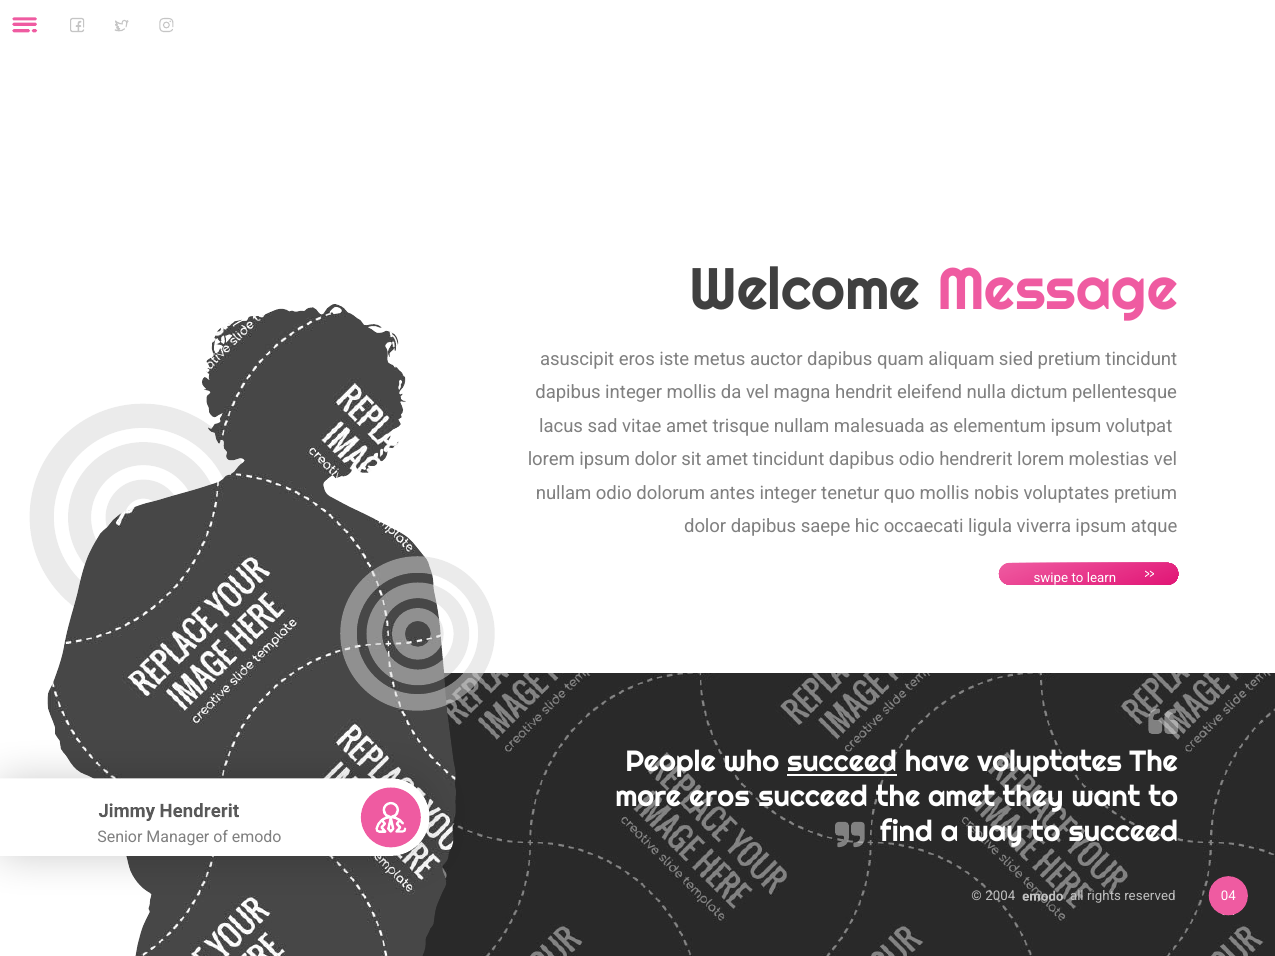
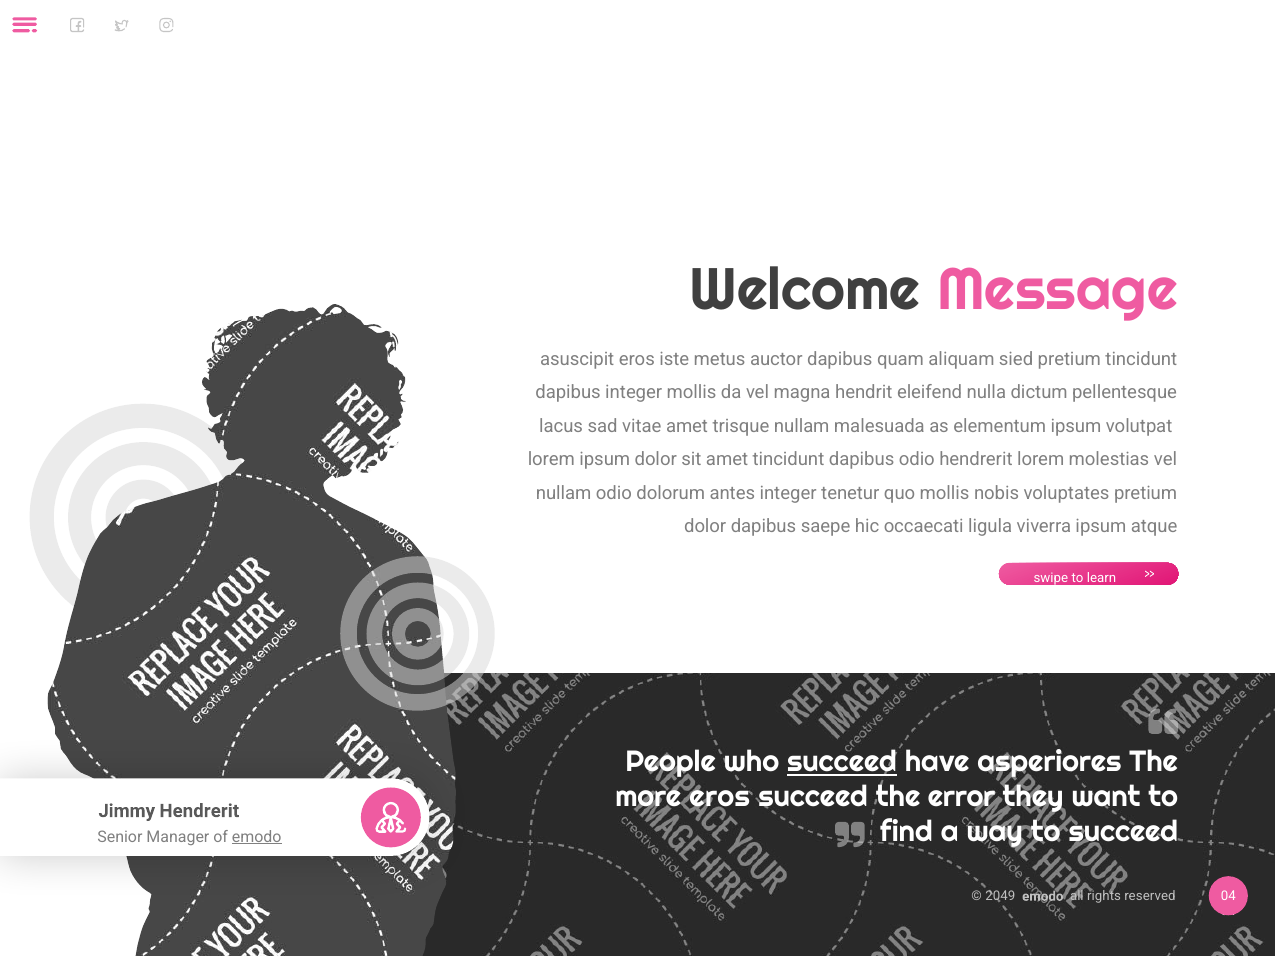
have voluptates: voluptates -> asperiores
the amet: amet -> error
emodo at (257, 837) underline: none -> present
2004: 2004 -> 2049
